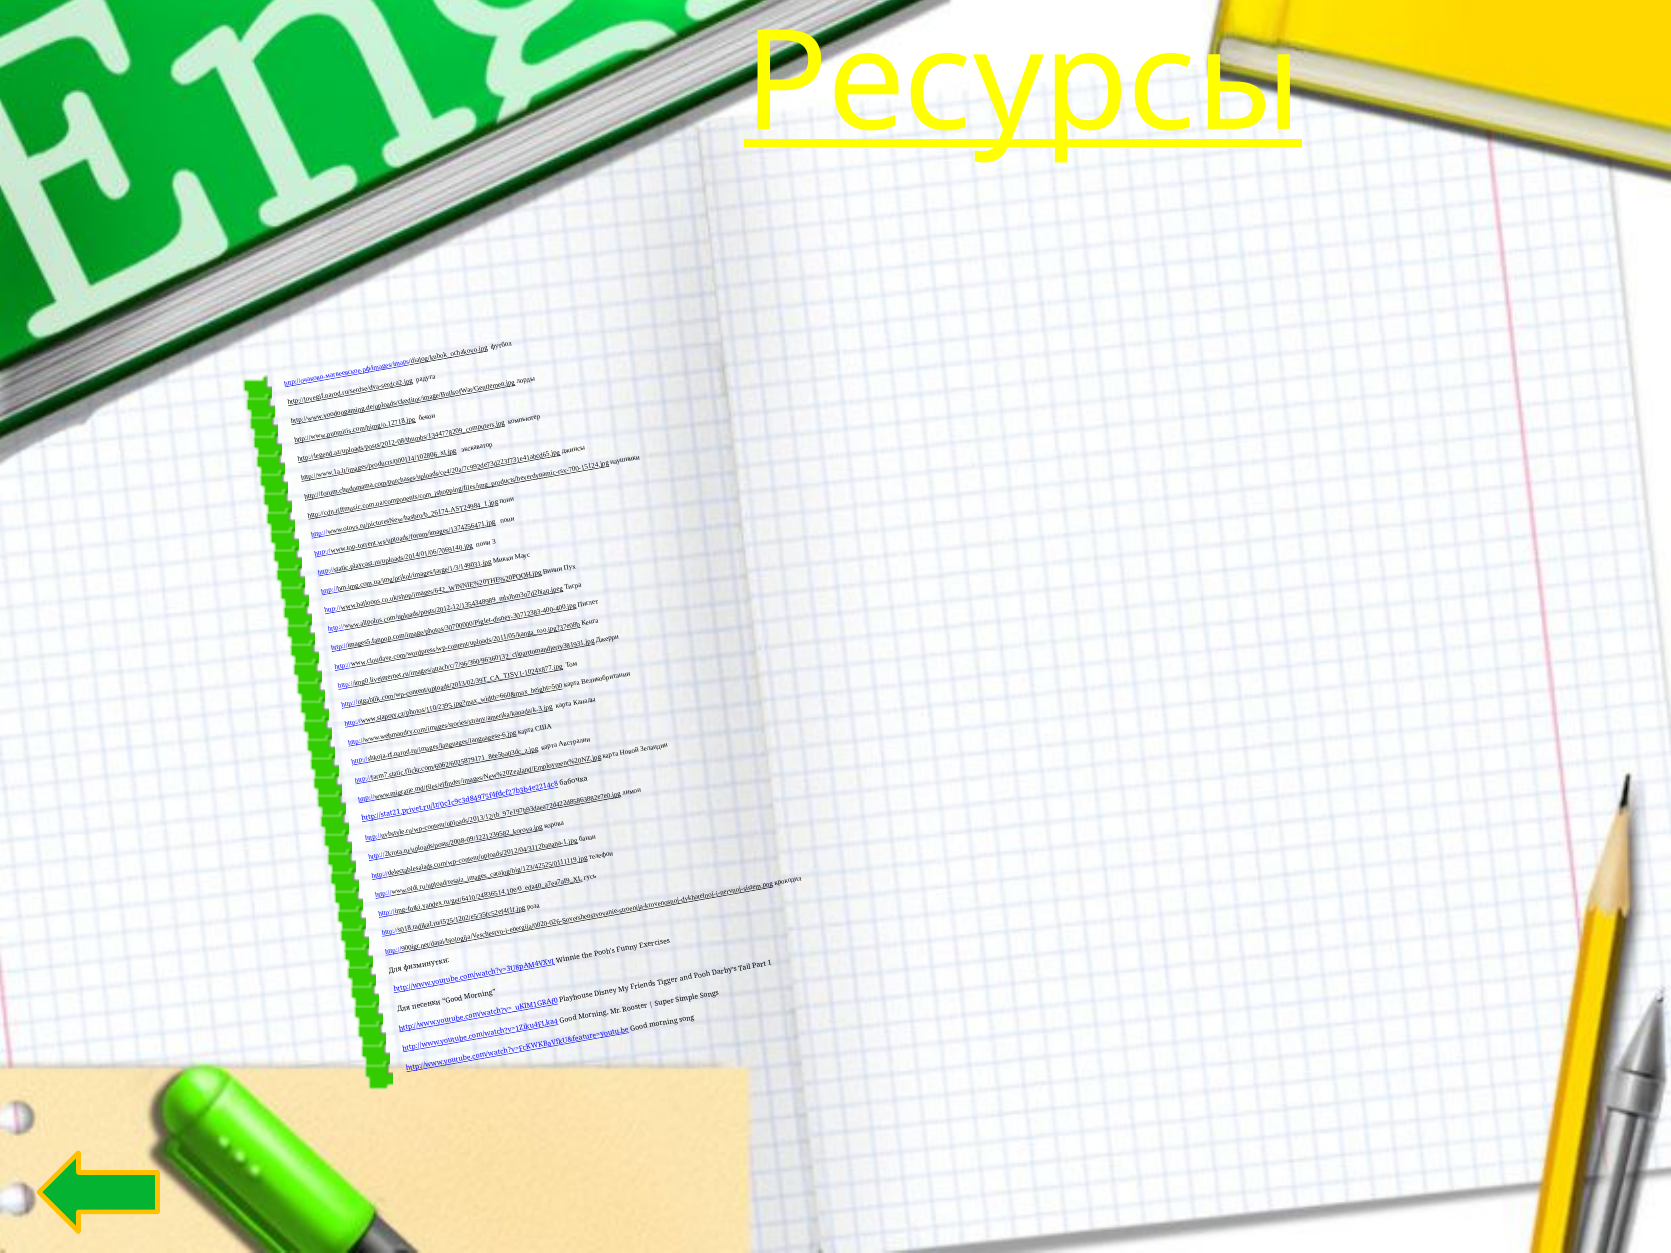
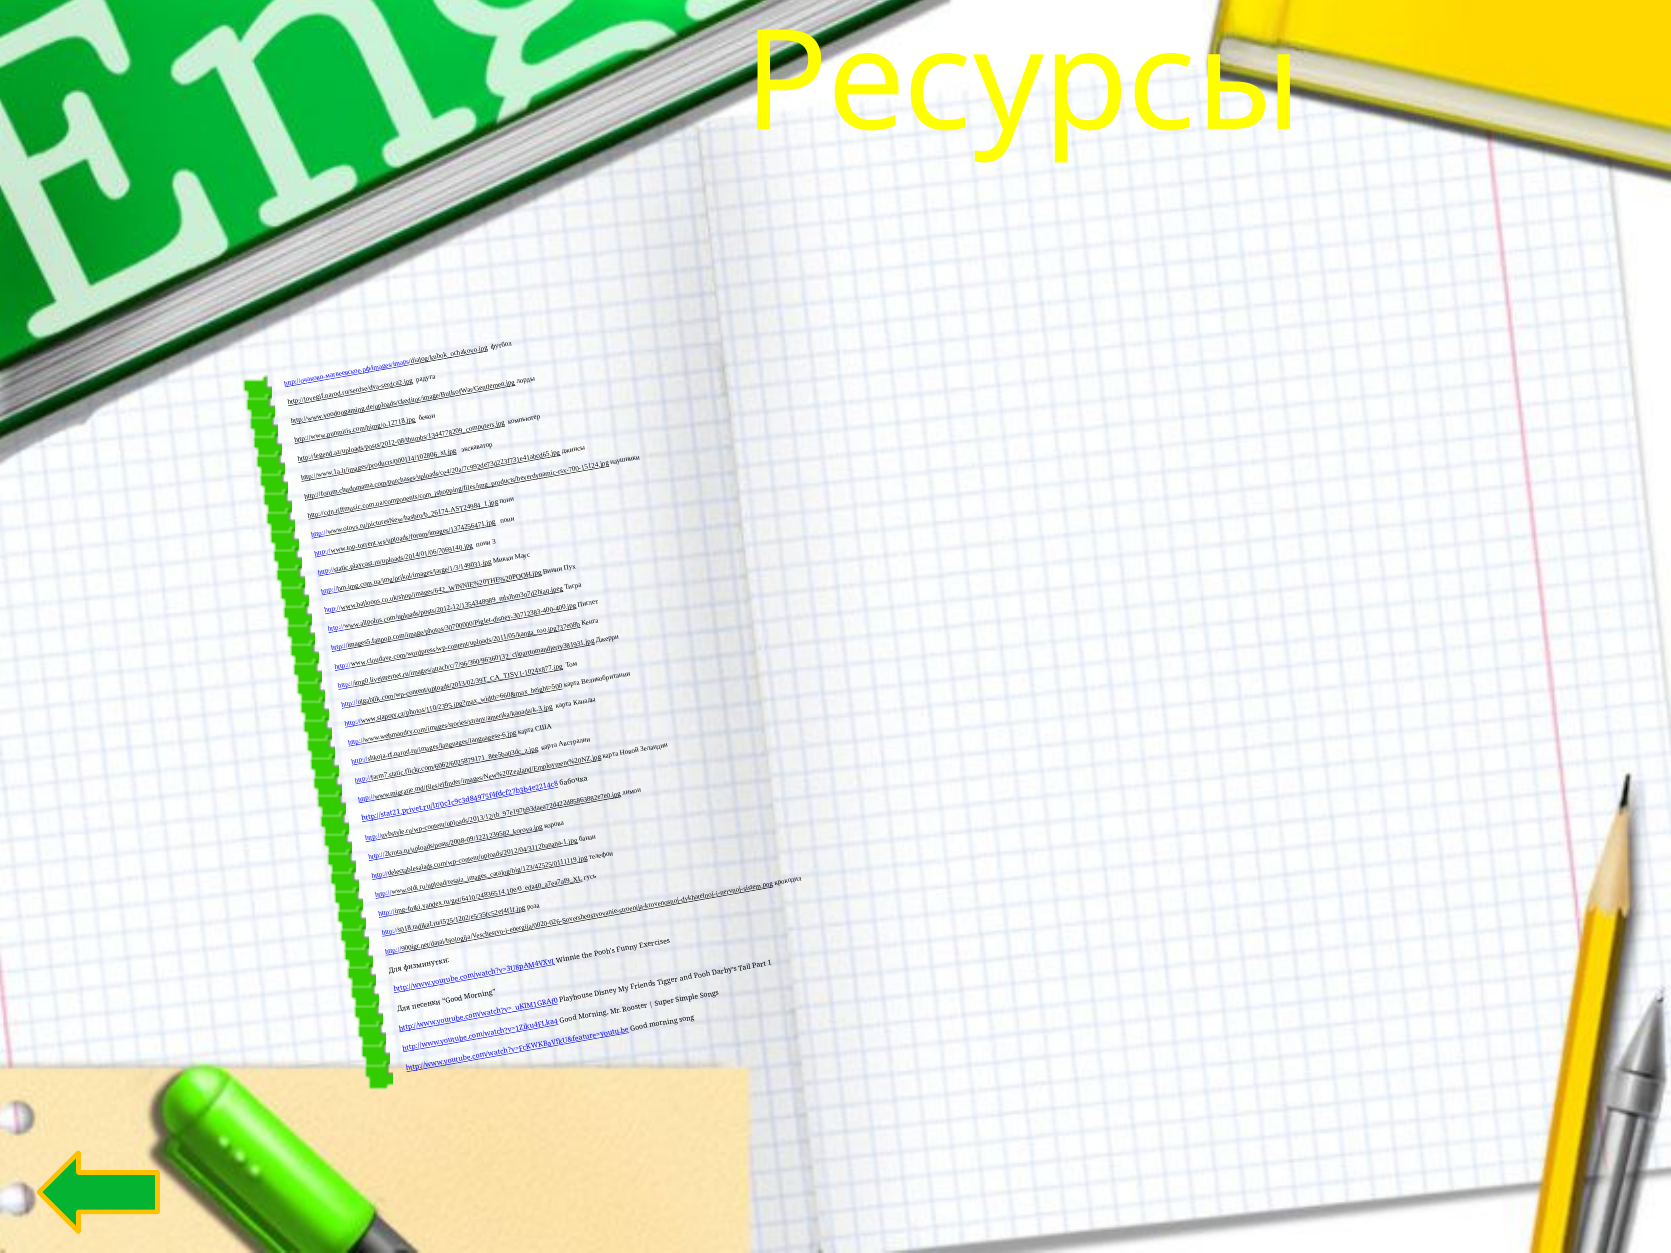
Ресурсы underline: present -> none
